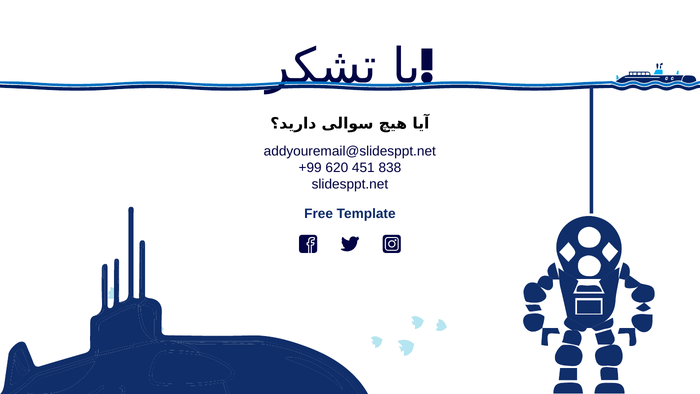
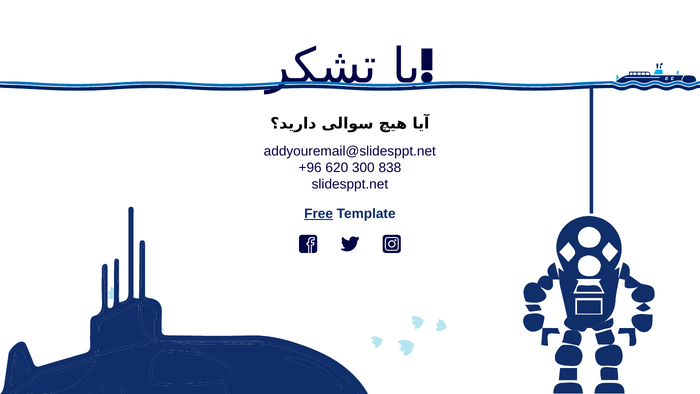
+99: +99 -> +96
451: 451 -> 300
Free underline: none -> present
